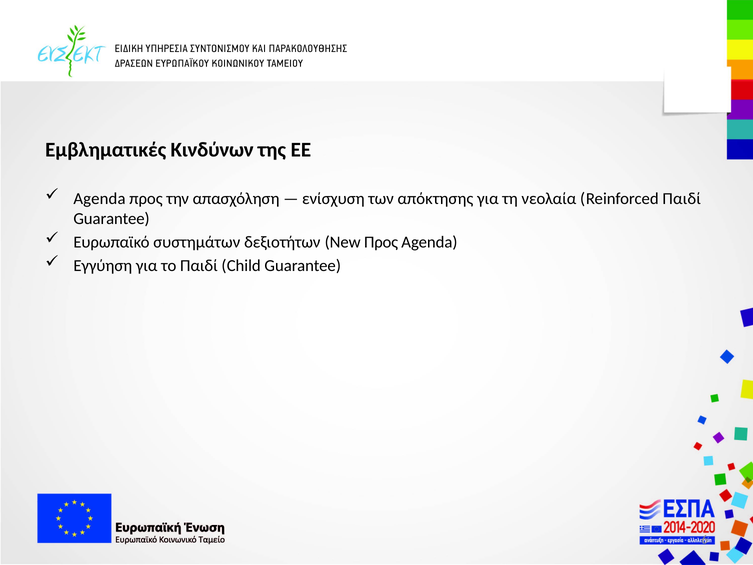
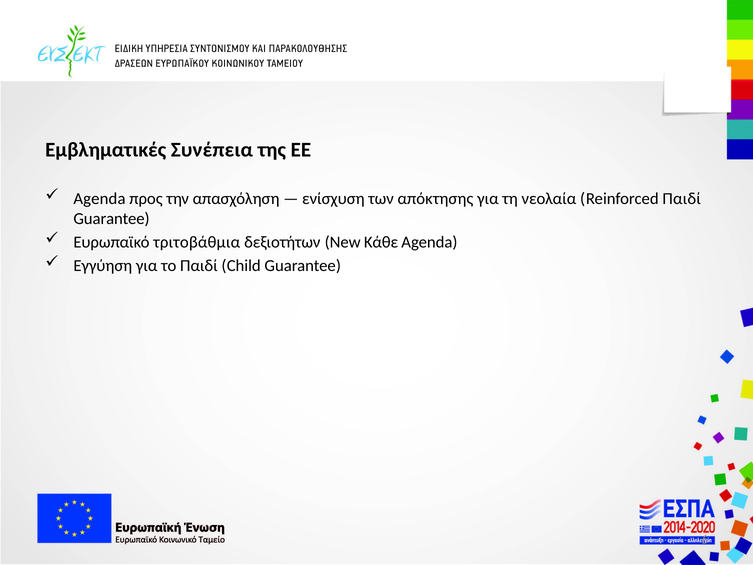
Κινδύνων: Κινδύνων -> Συνέπεια
συστημάτων: συστημάτων -> τριτοβάθμια
New Προς: Προς -> Κάθε
